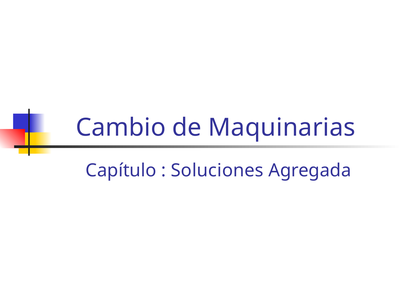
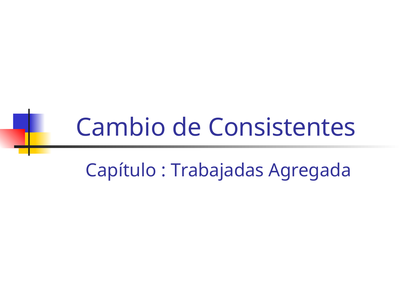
Maquinarias: Maquinarias -> Consistentes
Soluciones: Soluciones -> Trabajadas
